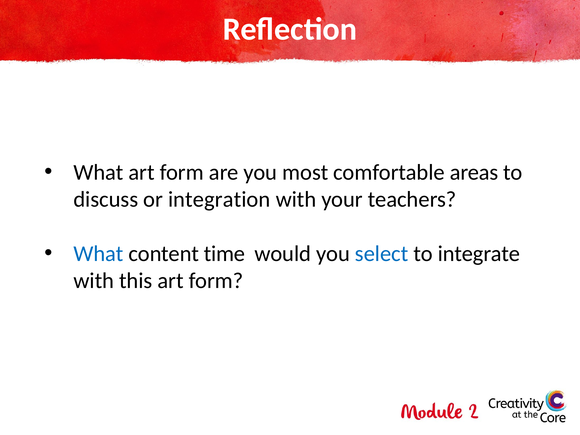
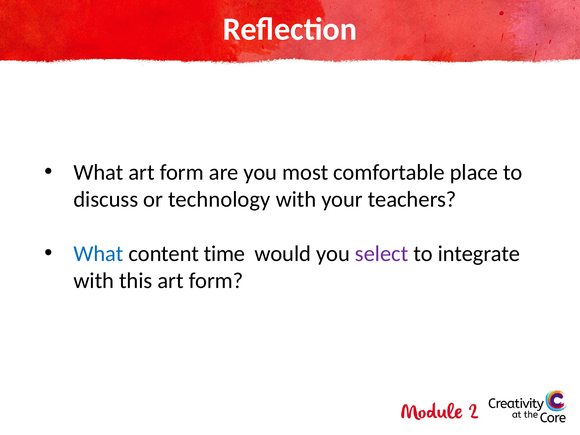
areas: areas -> place
integration: integration -> technology
select colour: blue -> purple
